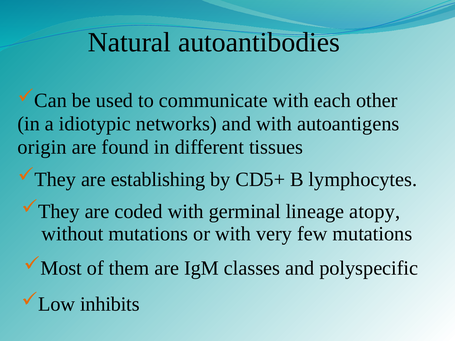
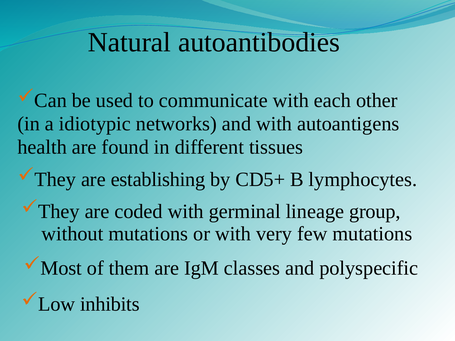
origin: origin -> health
atopy: atopy -> group
